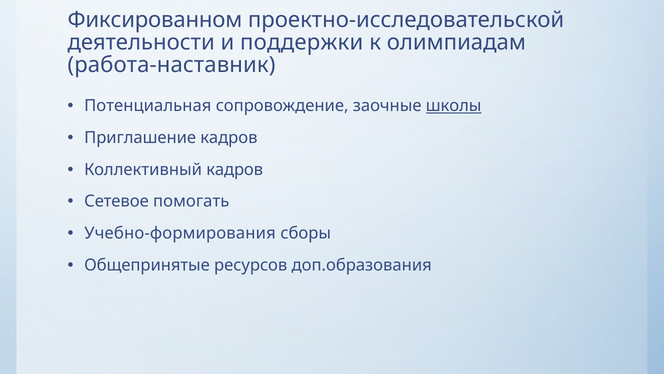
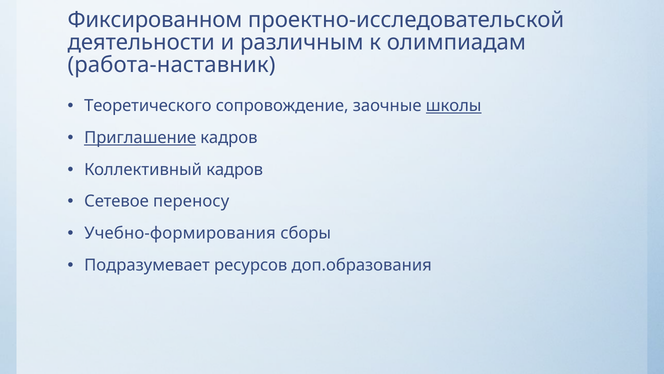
поддержки: поддержки -> различным
Потенциальная: Потенциальная -> Теоретического
Приглашение underline: none -> present
помогать: помогать -> переносу
Общепринятые: Общепринятые -> Подразумевает
